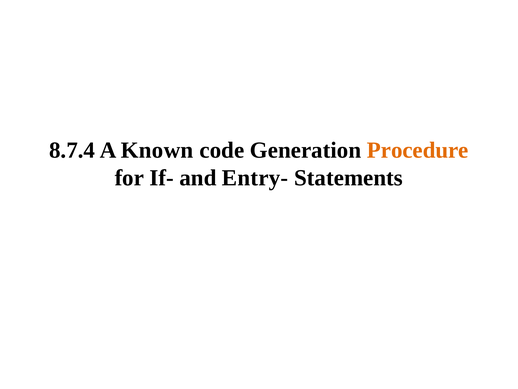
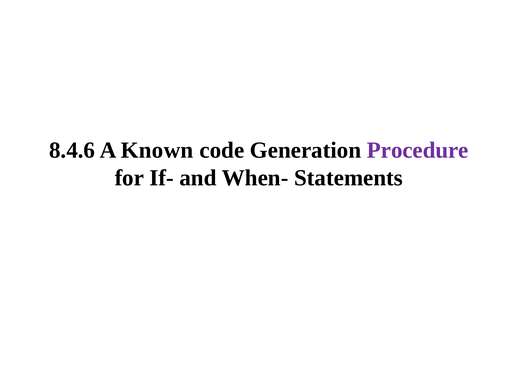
8.7.4: 8.7.4 -> 8.4.6
Procedure colour: orange -> purple
Entry-: Entry- -> When-
